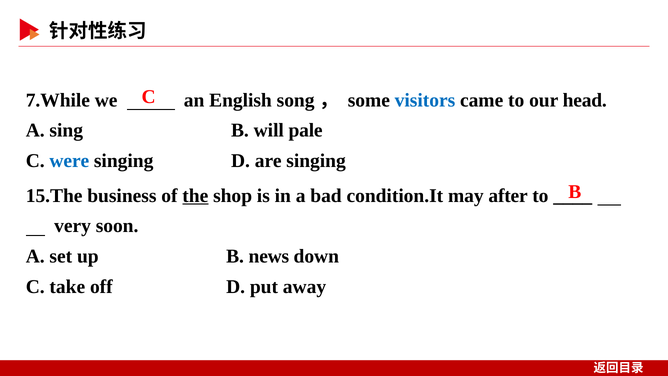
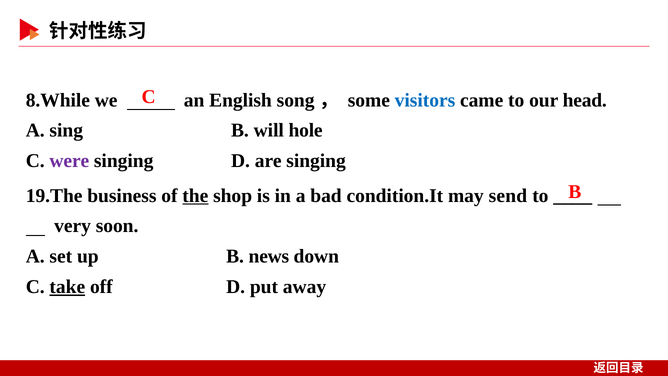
7.While: 7.While -> 8.While
pale: pale -> hole
were colour: blue -> purple
15.The: 15.The -> 19.The
after: after -> send
take underline: none -> present
